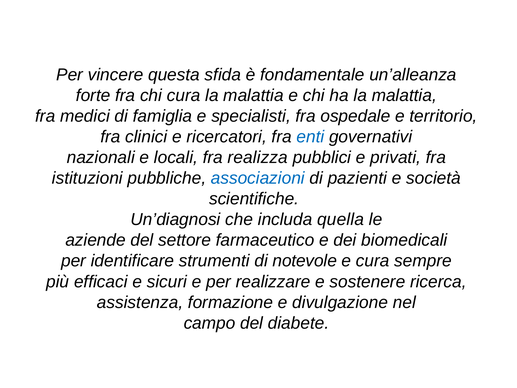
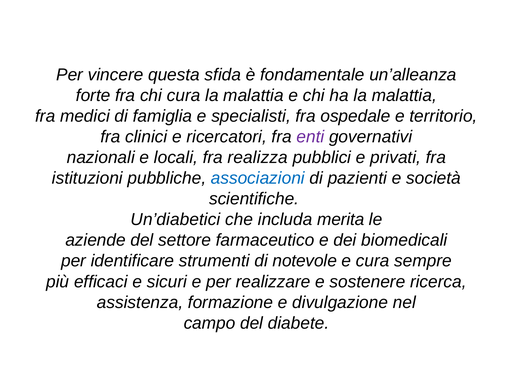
enti colour: blue -> purple
Un’diagnosi: Un’diagnosi -> Un’diabetici
quella: quella -> merita
